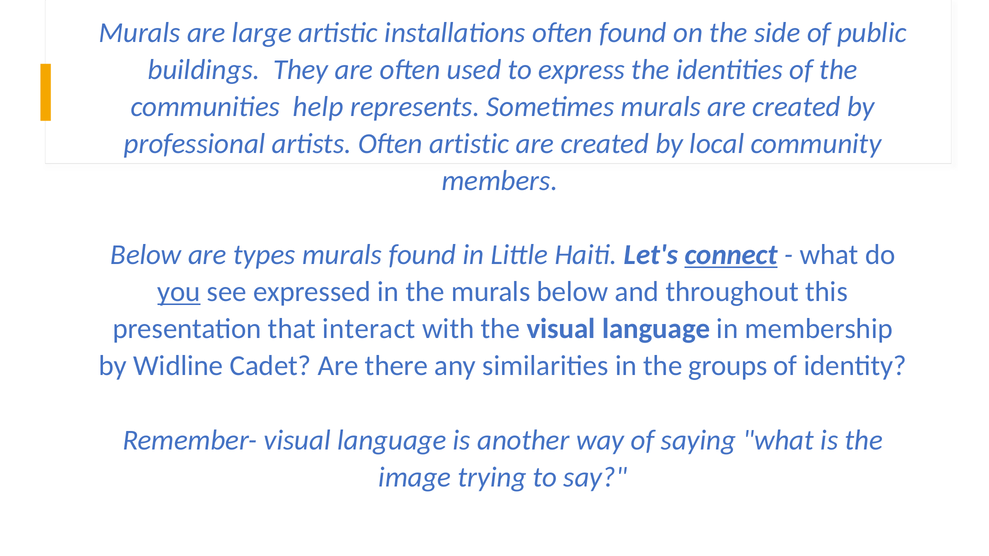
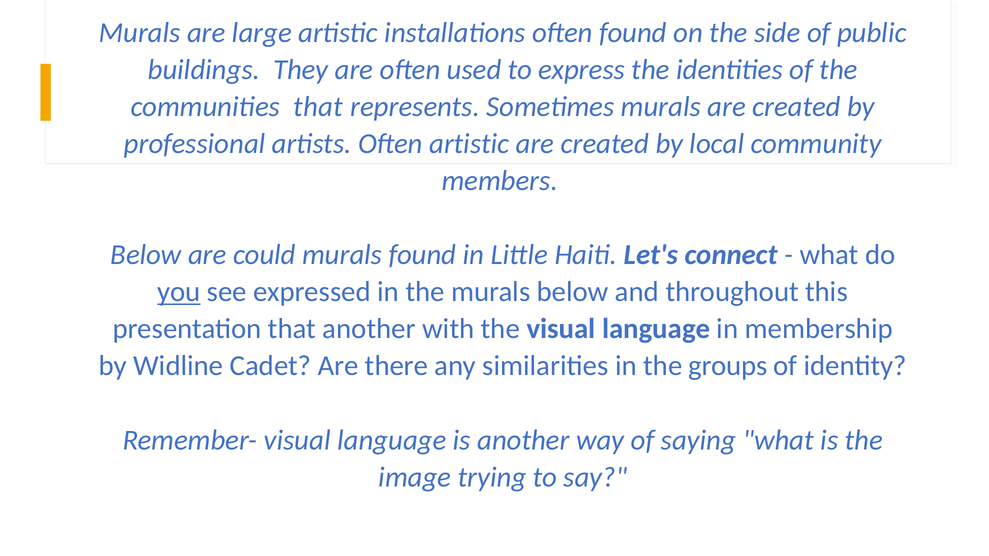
communities help: help -> that
types: types -> could
connect underline: present -> none
that interact: interact -> another
